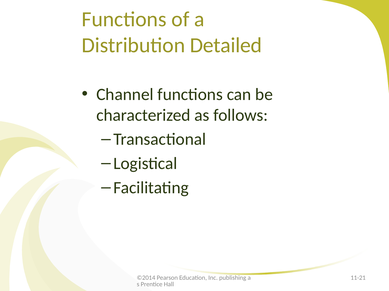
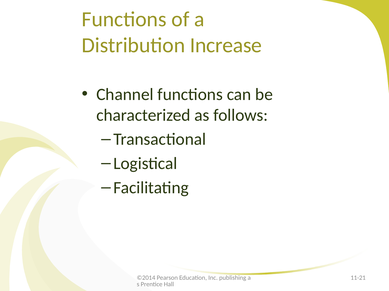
Detailed: Detailed -> Increase
